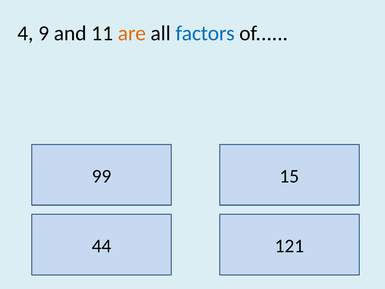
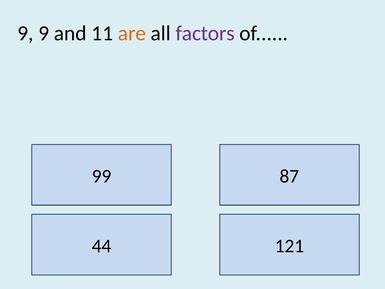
4 at (25, 33): 4 -> 9
factors colour: blue -> purple
15: 15 -> 87
